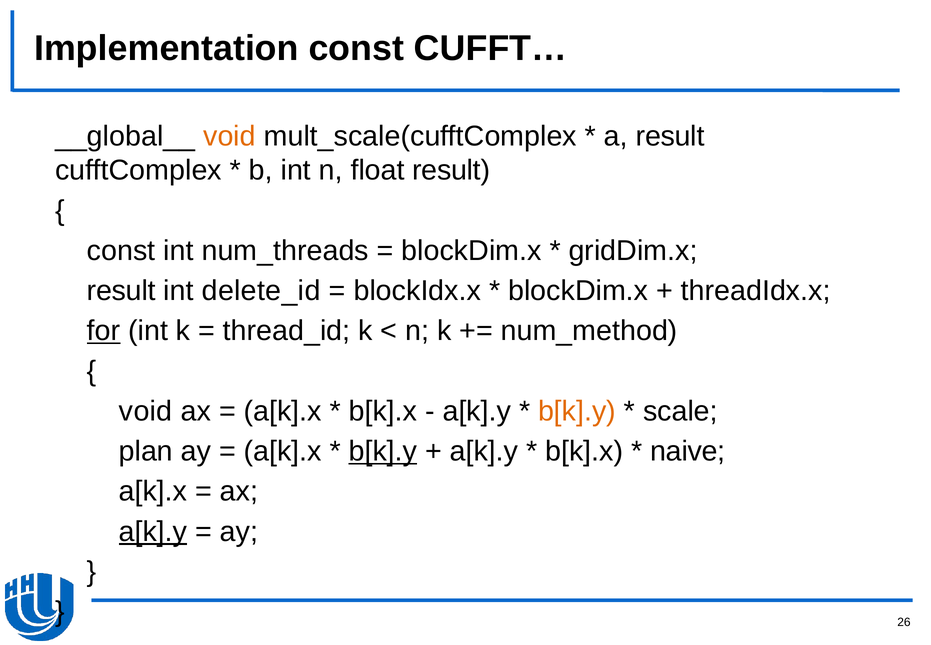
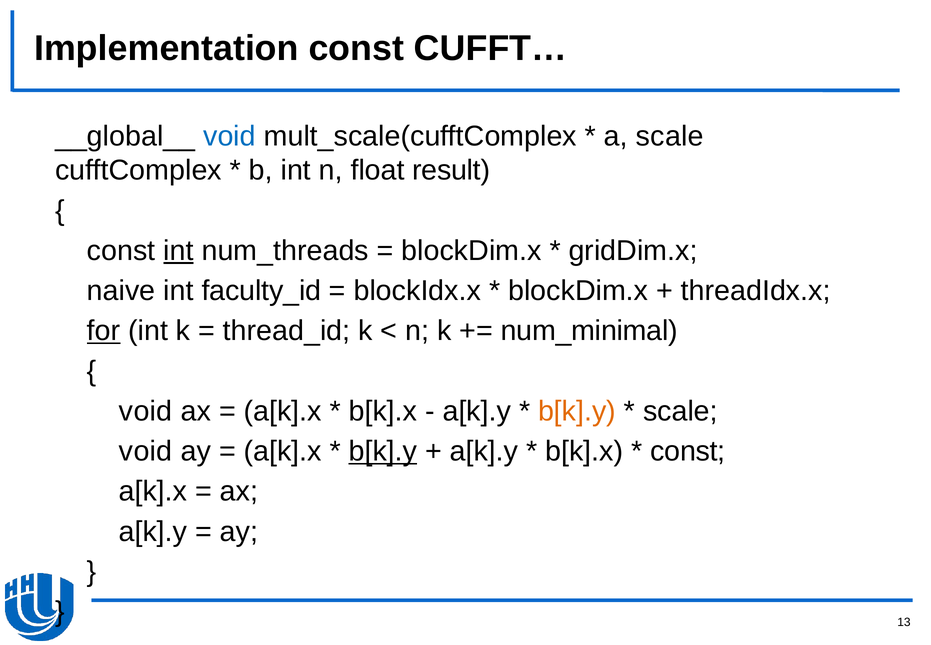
void at (229, 136) colour: orange -> blue
a result: result -> scale
int at (178, 251) underline: none -> present
result at (121, 291): result -> naive
delete_id: delete_id -> faculty_id
num_method: num_method -> num_minimal
plan at (146, 451): plan -> void
naive at (688, 451): naive -> const
a[k].y at (153, 531) underline: present -> none
26: 26 -> 13
